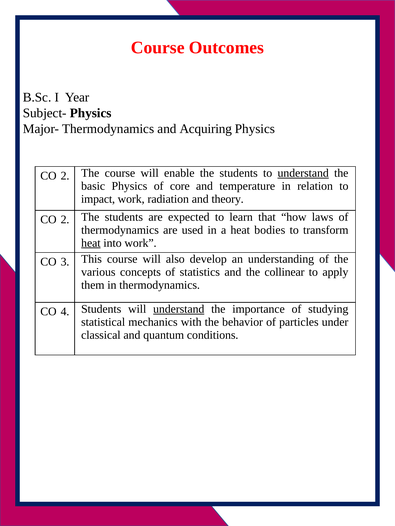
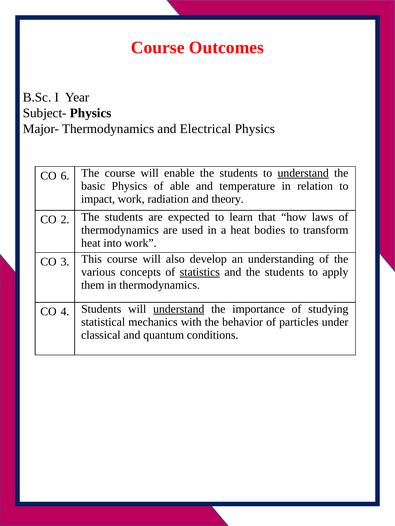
Acquiring: Acquiring -> Electrical
2 at (65, 176): 2 -> 6
core: core -> able
heat at (91, 243) underline: present -> none
statistics underline: none -> present
and the collinear: collinear -> students
